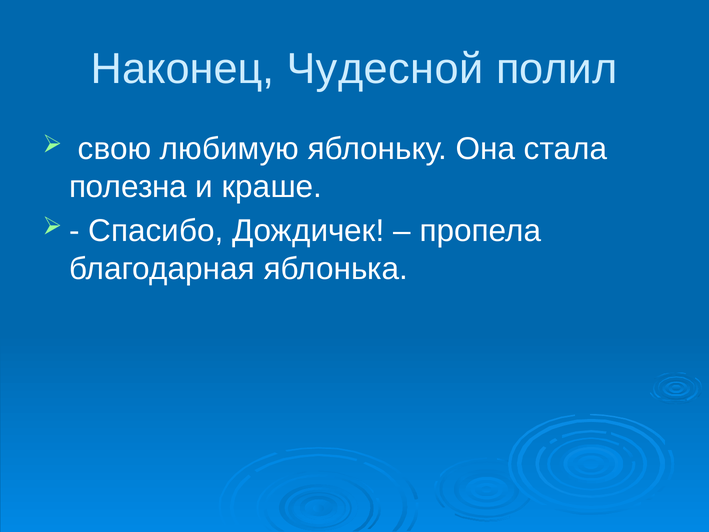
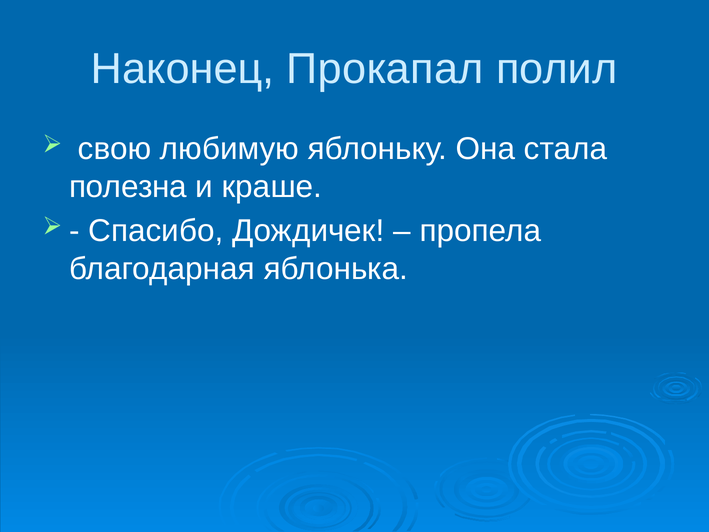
Чудесной: Чудесной -> Прокапал
